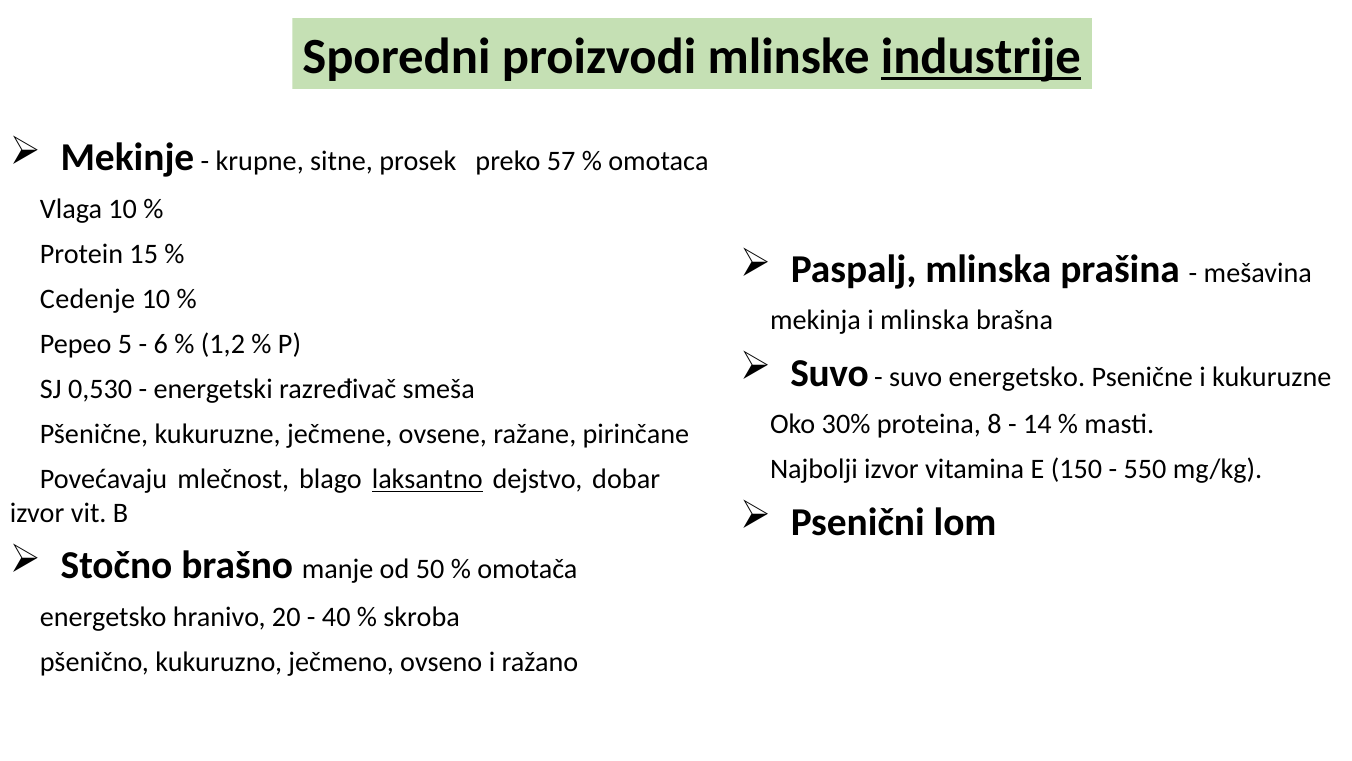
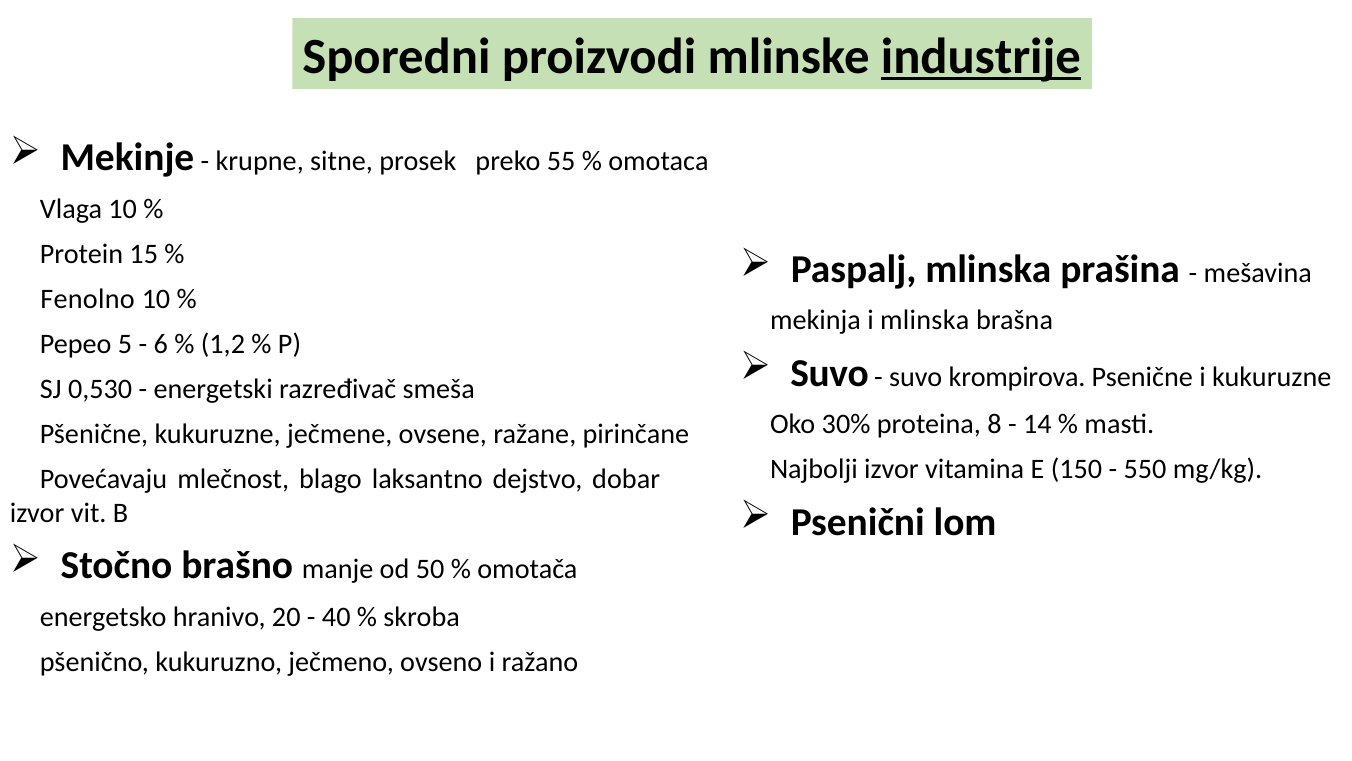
57: 57 -> 55
Cedenje: Cedenje -> Fenolno
suvo energetsko: energetsko -> krompirova
laksantno underline: present -> none
